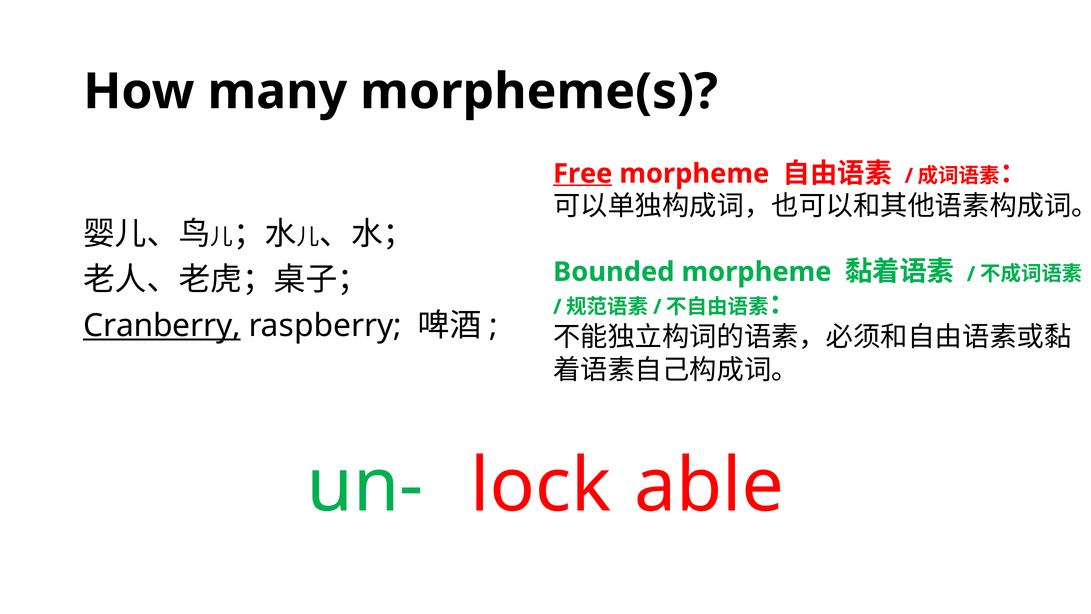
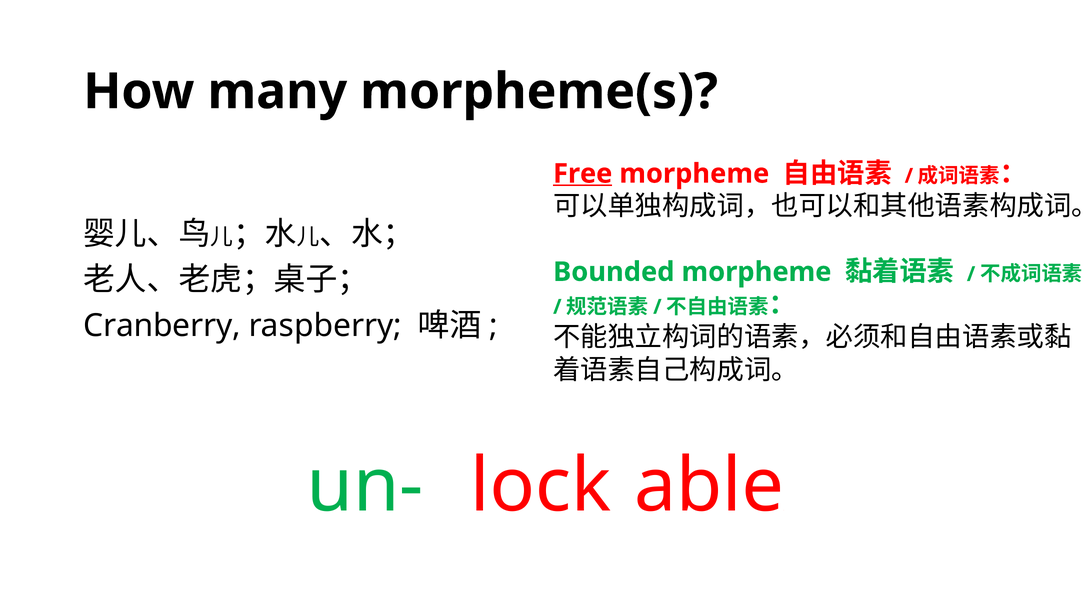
Cranberry underline: present -> none
